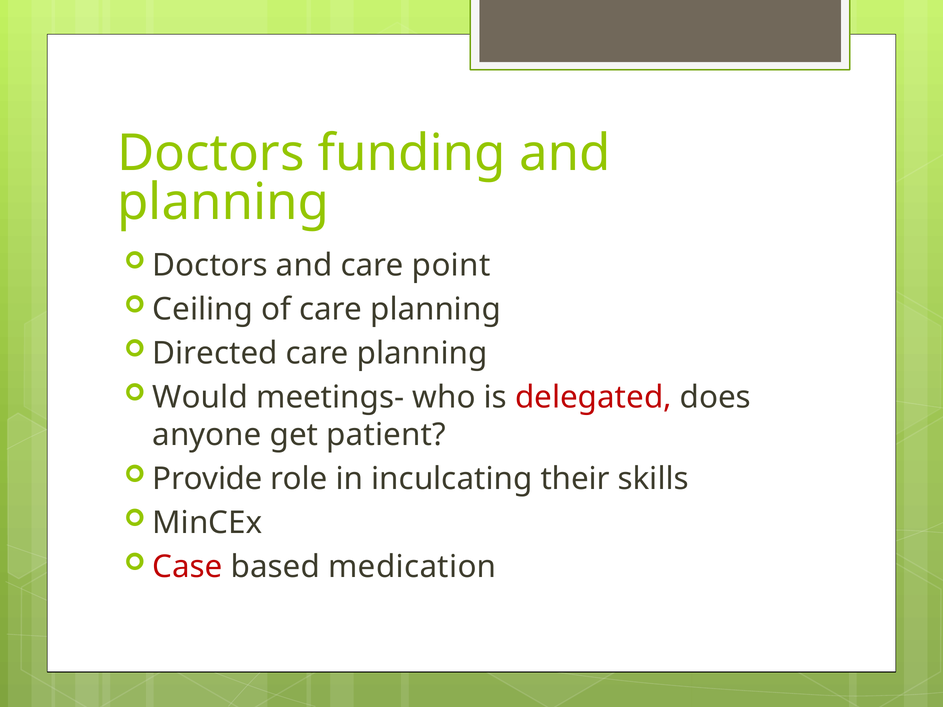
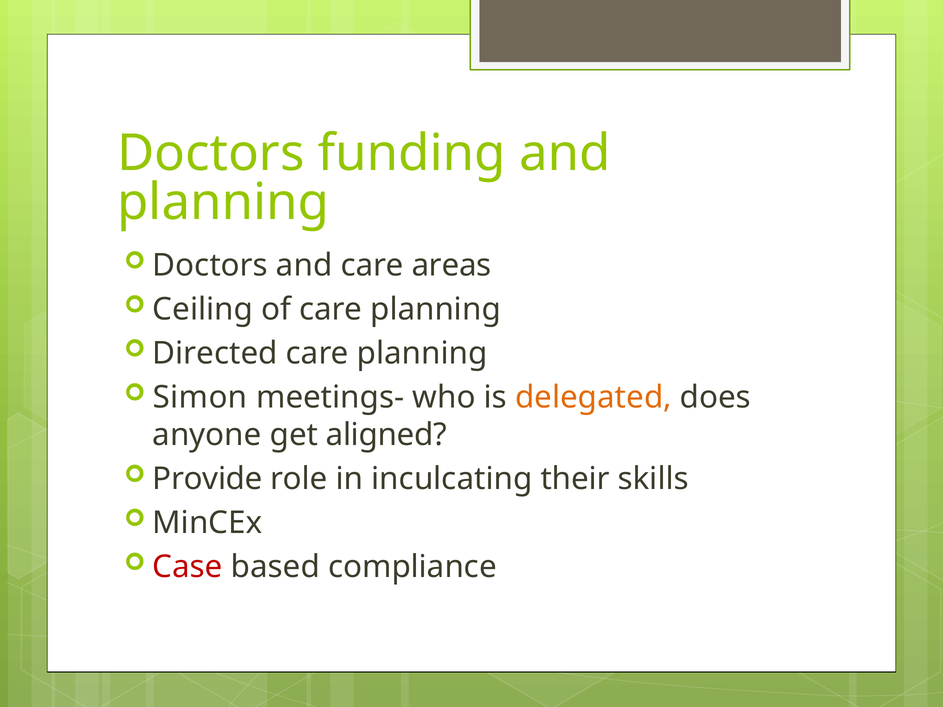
point: point -> areas
Would: Would -> Simon
delegated colour: red -> orange
patient: patient -> aligned
medication: medication -> compliance
